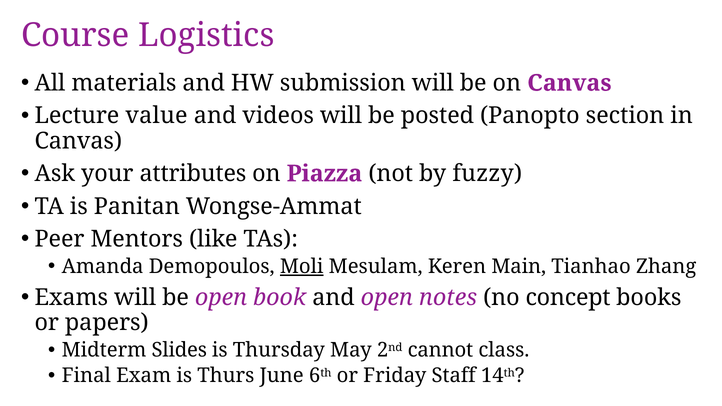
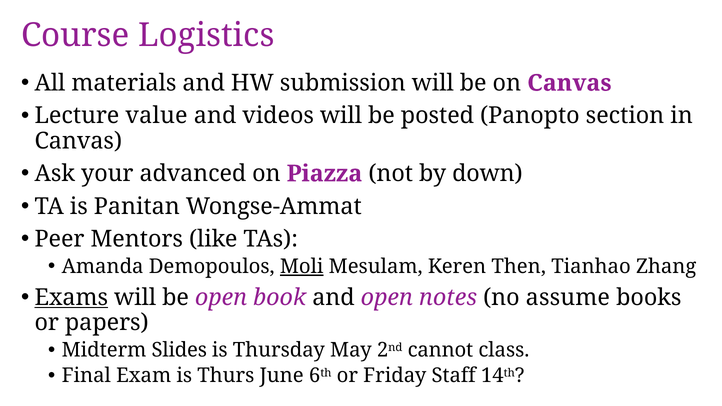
attributes: attributes -> advanced
fuzzy: fuzzy -> down
Main: Main -> Then
Exams underline: none -> present
concept: concept -> assume
